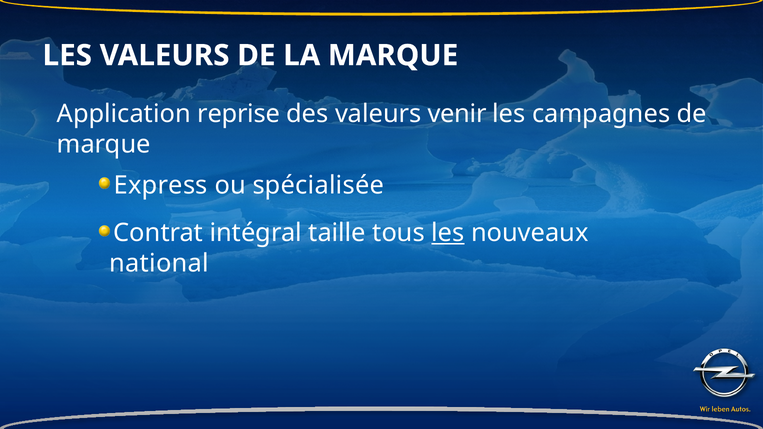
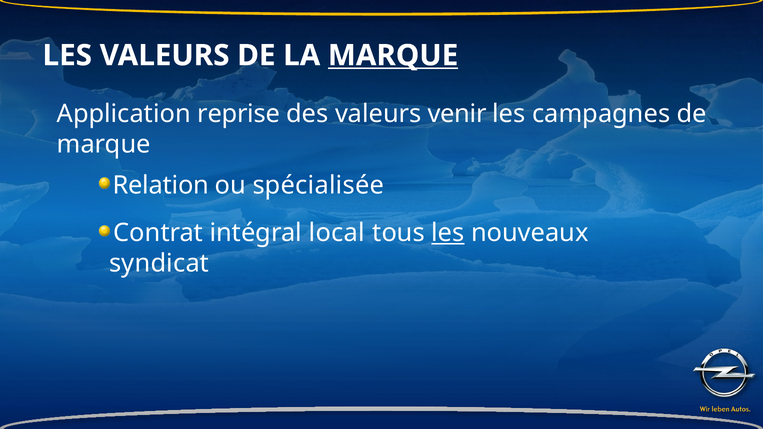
MARQUE at (393, 55) underline: none -> present
Express: Express -> Relation
taille: taille -> local
national: national -> syndicat
